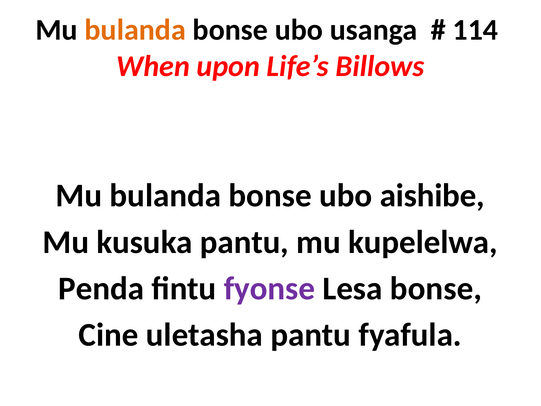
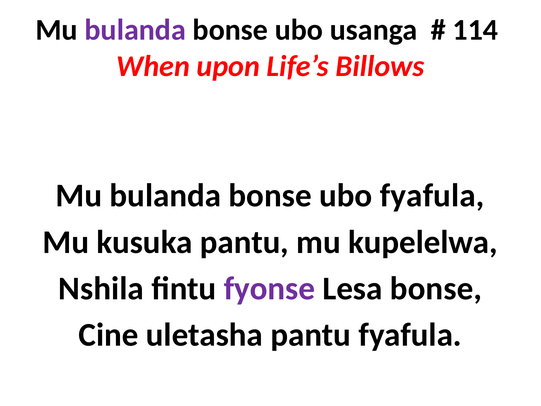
bulanda at (135, 30) colour: orange -> purple
ubo aishibe: aishibe -> fyafula
Penda: Penda -> Nshila
